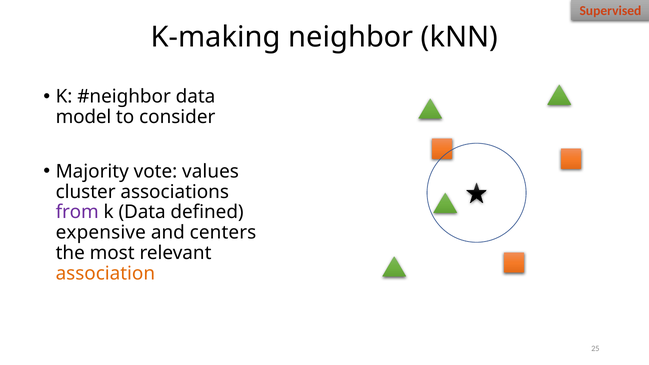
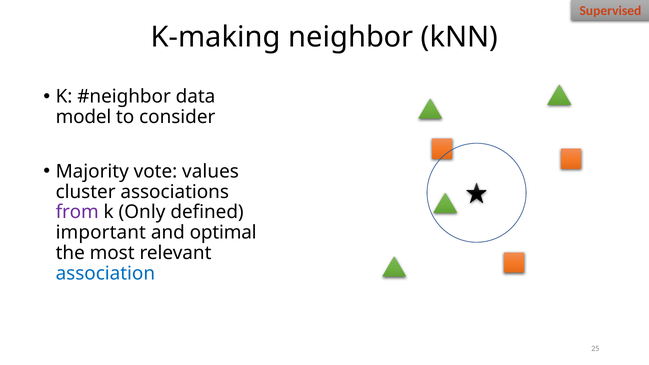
k Data: Data -> Only
expensive: expensive -> important
centers: centers -> optimal
association colour: orange -> blue
